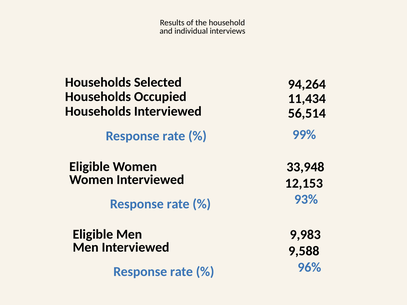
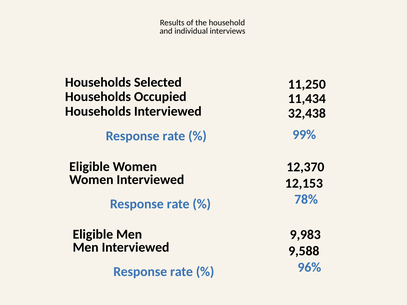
94,264: 94,264 -> 11,250
56,514: 56,514 -> 32,438
33,948: 33,948 -> 12,370
93%: 93% -> 78%
